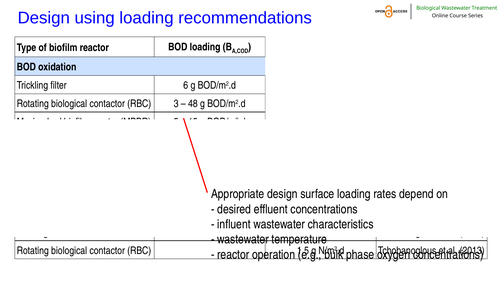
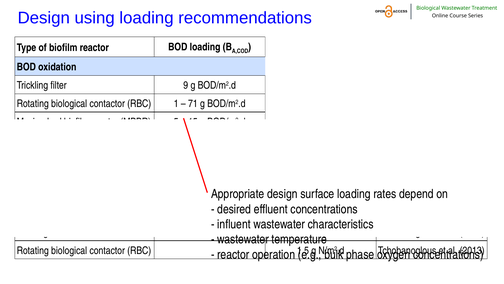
6: 6 -> 9
3: 3 -> 1
48: 48 -> 71
